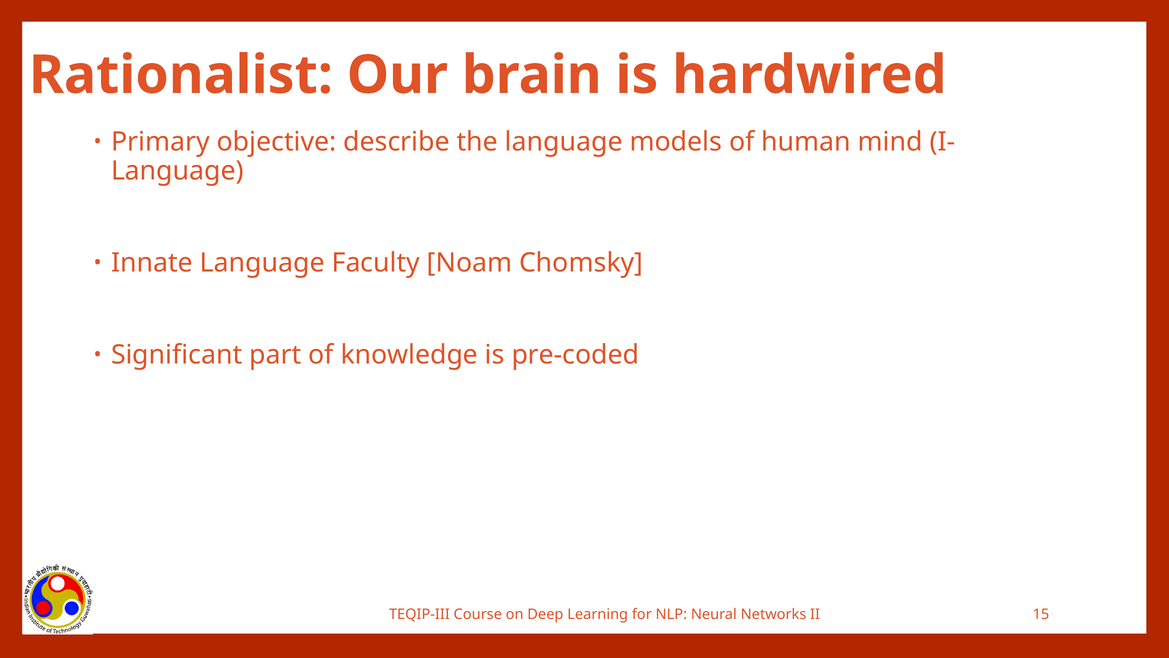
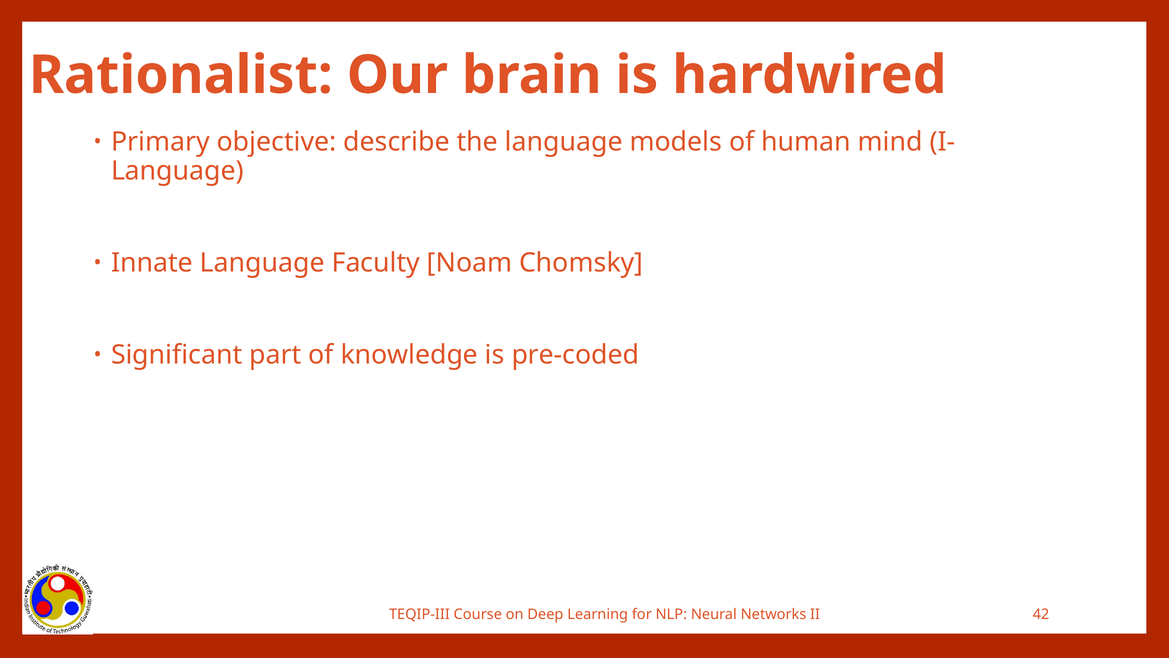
15: 15 -> 42
